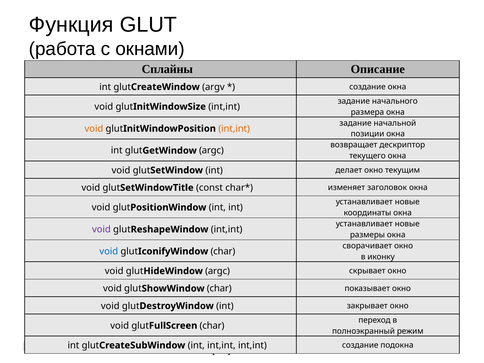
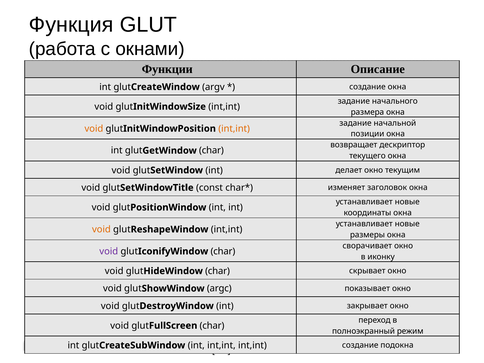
Сплайны: Сплайны -> Функции
glutGetWindow argc: argc -> char
void at (101, 229) colour: purple -> orange
void at (109, 251) colour: blue -> purple
glutHideWindow argc: argc -> char
glutShowWindow char: char -> argc
